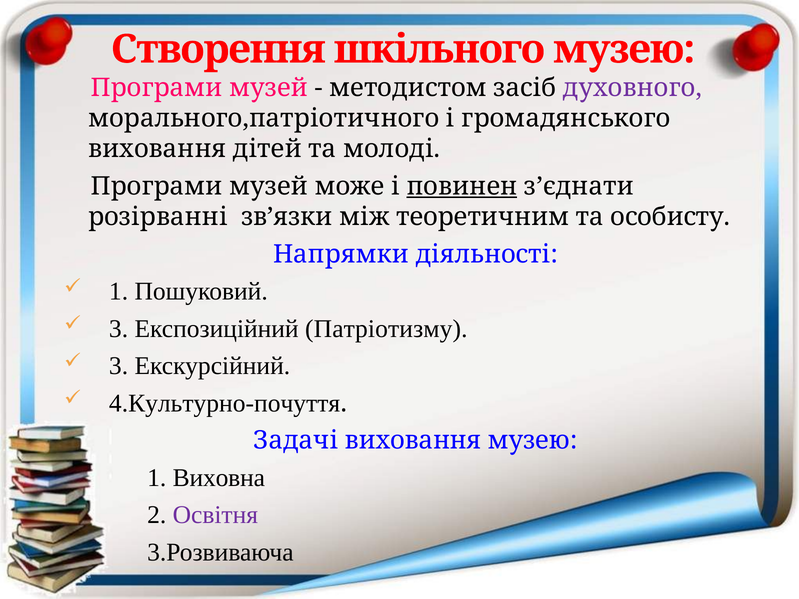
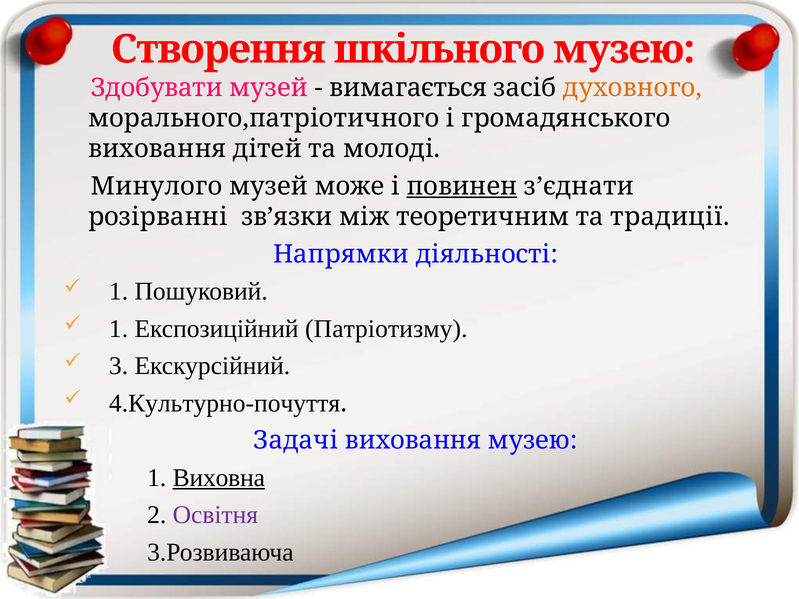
Програми at (157, 88): Програми -> Здобувати
методистом: методистом -> вимагається
духовного colour: purple -> orange
Програми at (157, 186): Програми -> Минулого
особисту: особисту -> традиції
3 at (119, 329): 3 -> 1
Виховна underline: none -> present
